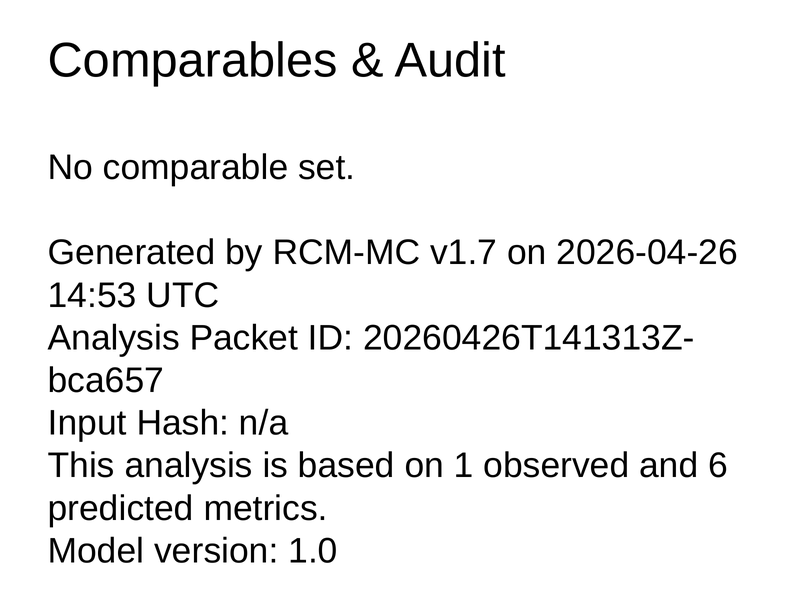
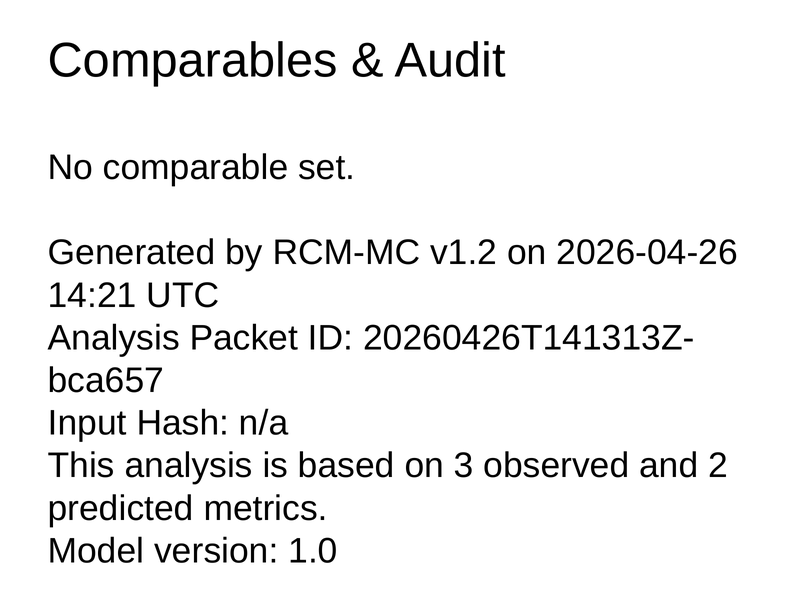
v1.7: v1.7 -> v1.2
14:53: 14:53 -> 14:21
1: 1 -> 3
6: 6 -> 2
